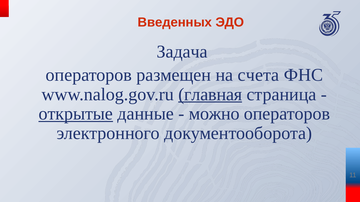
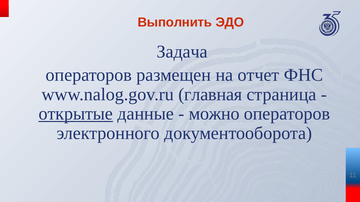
Введенных: Введенных -> Выполнить
счета: счета -> отчет
главная underline: present -> none
